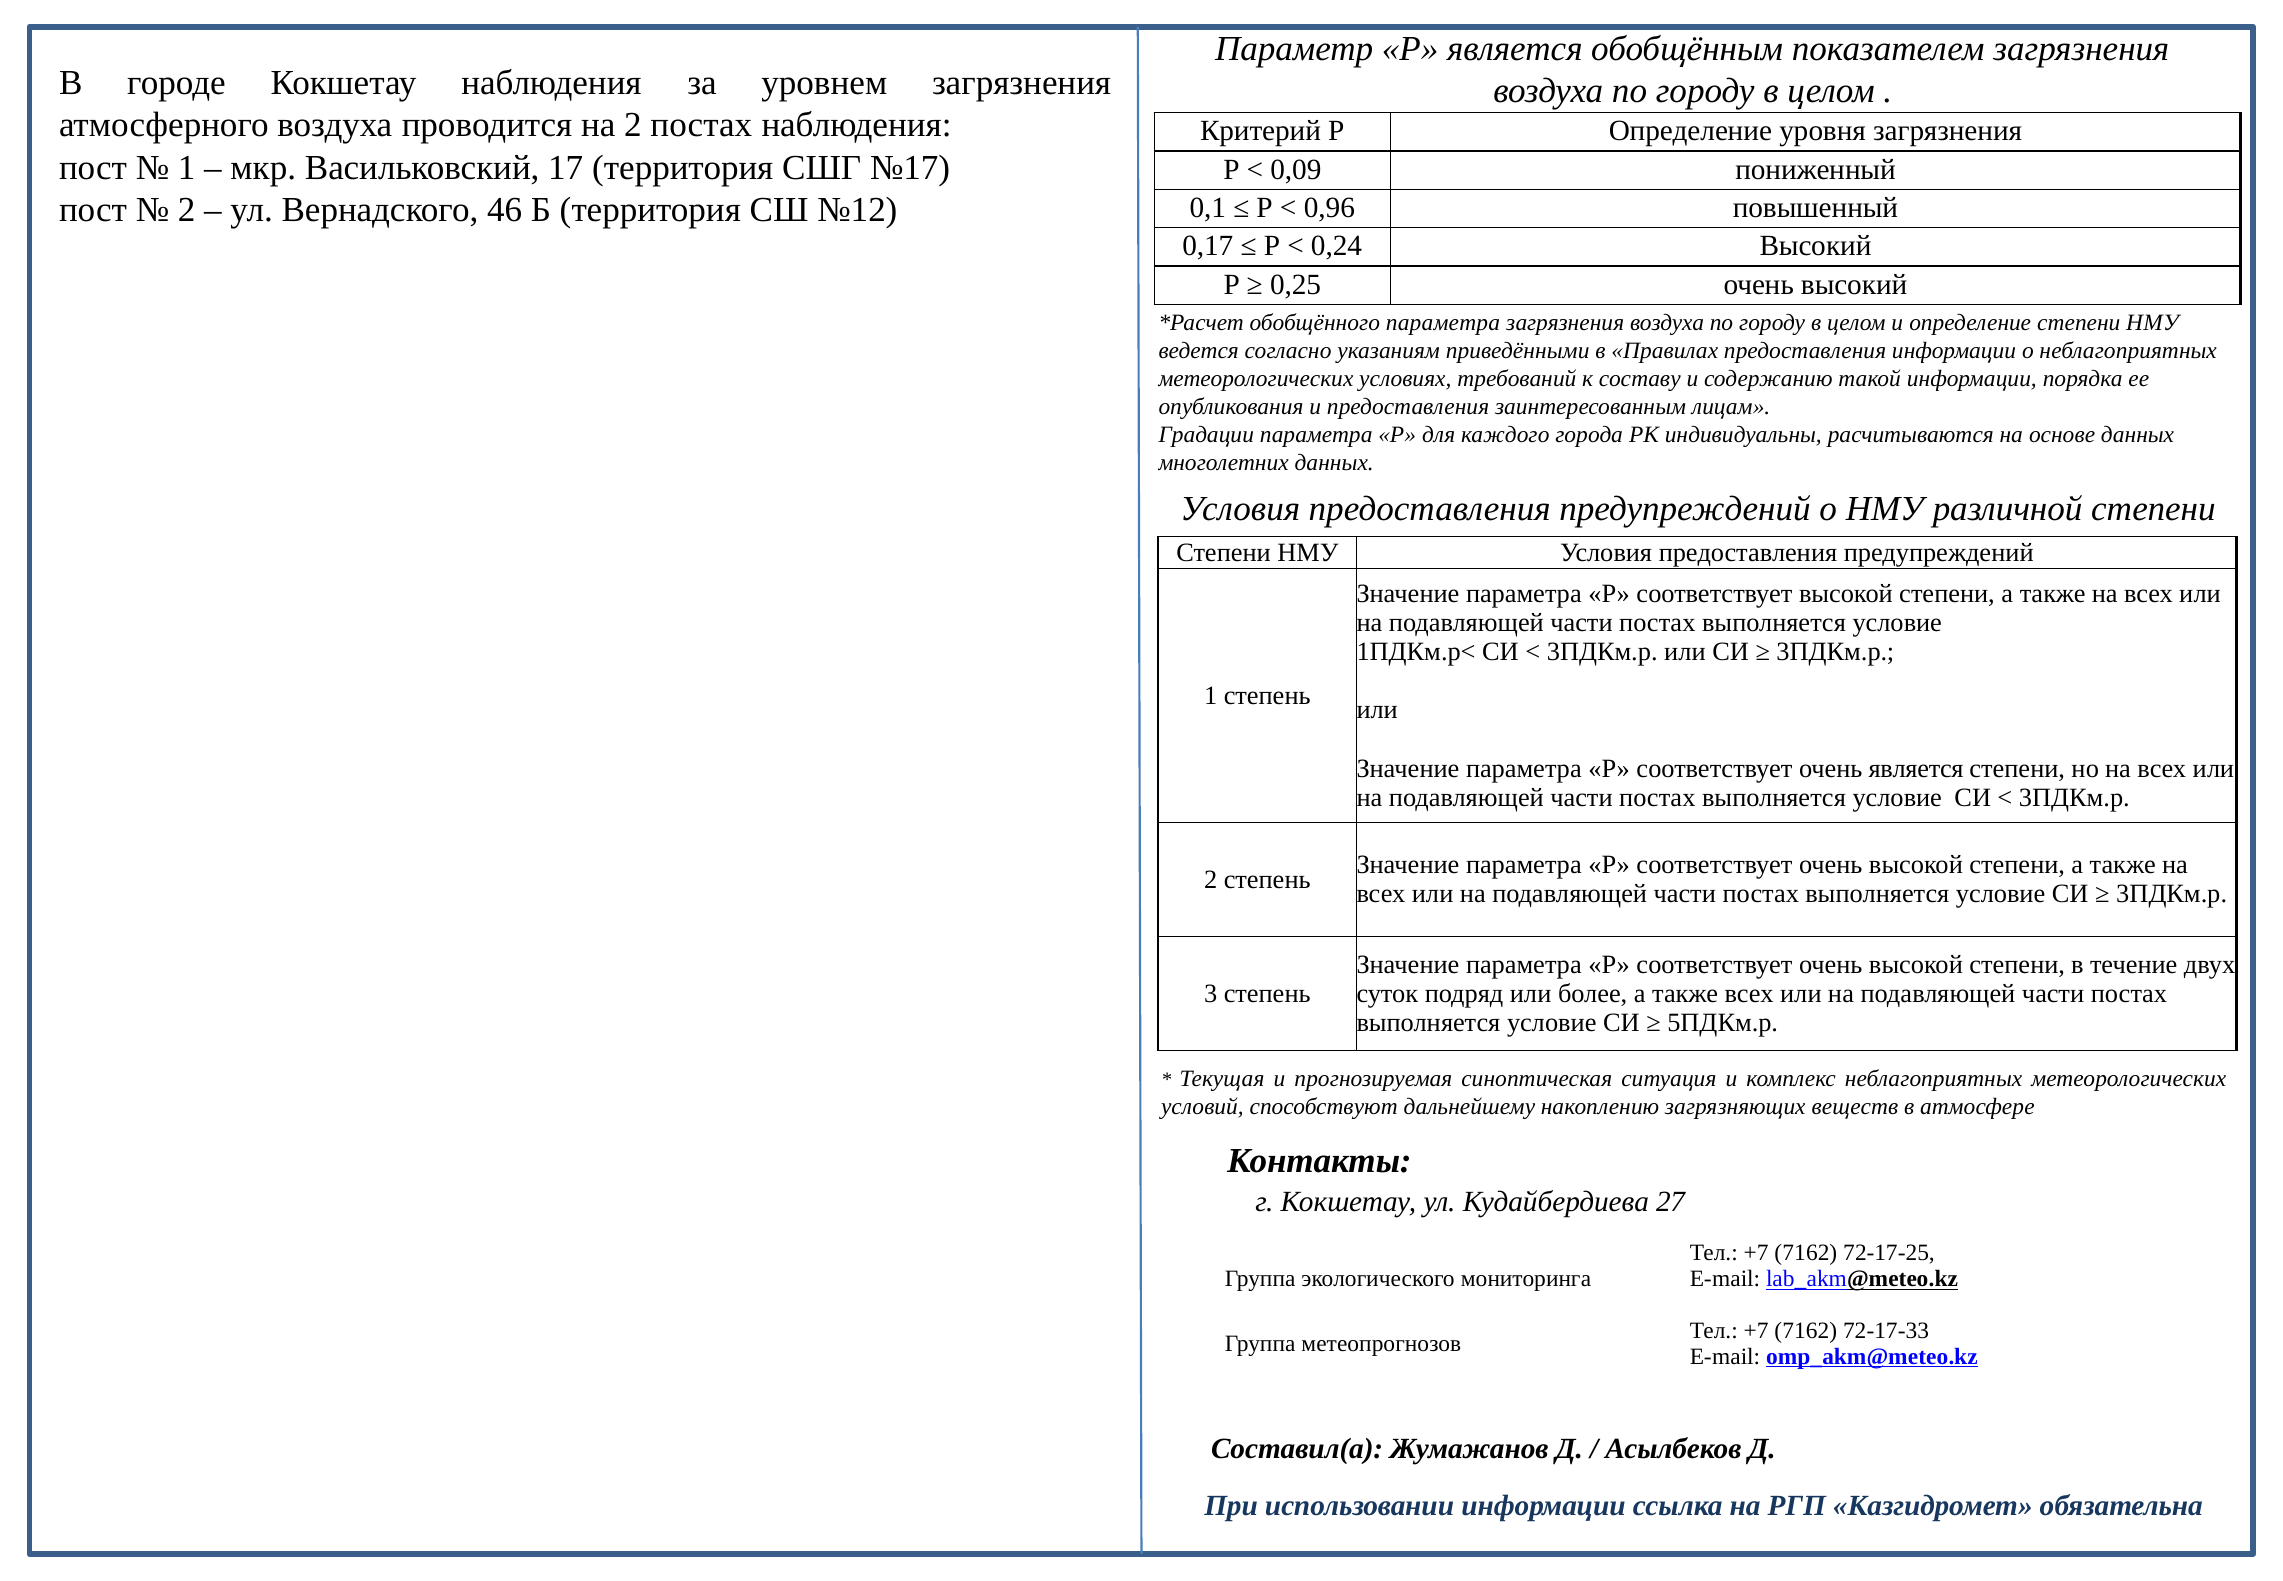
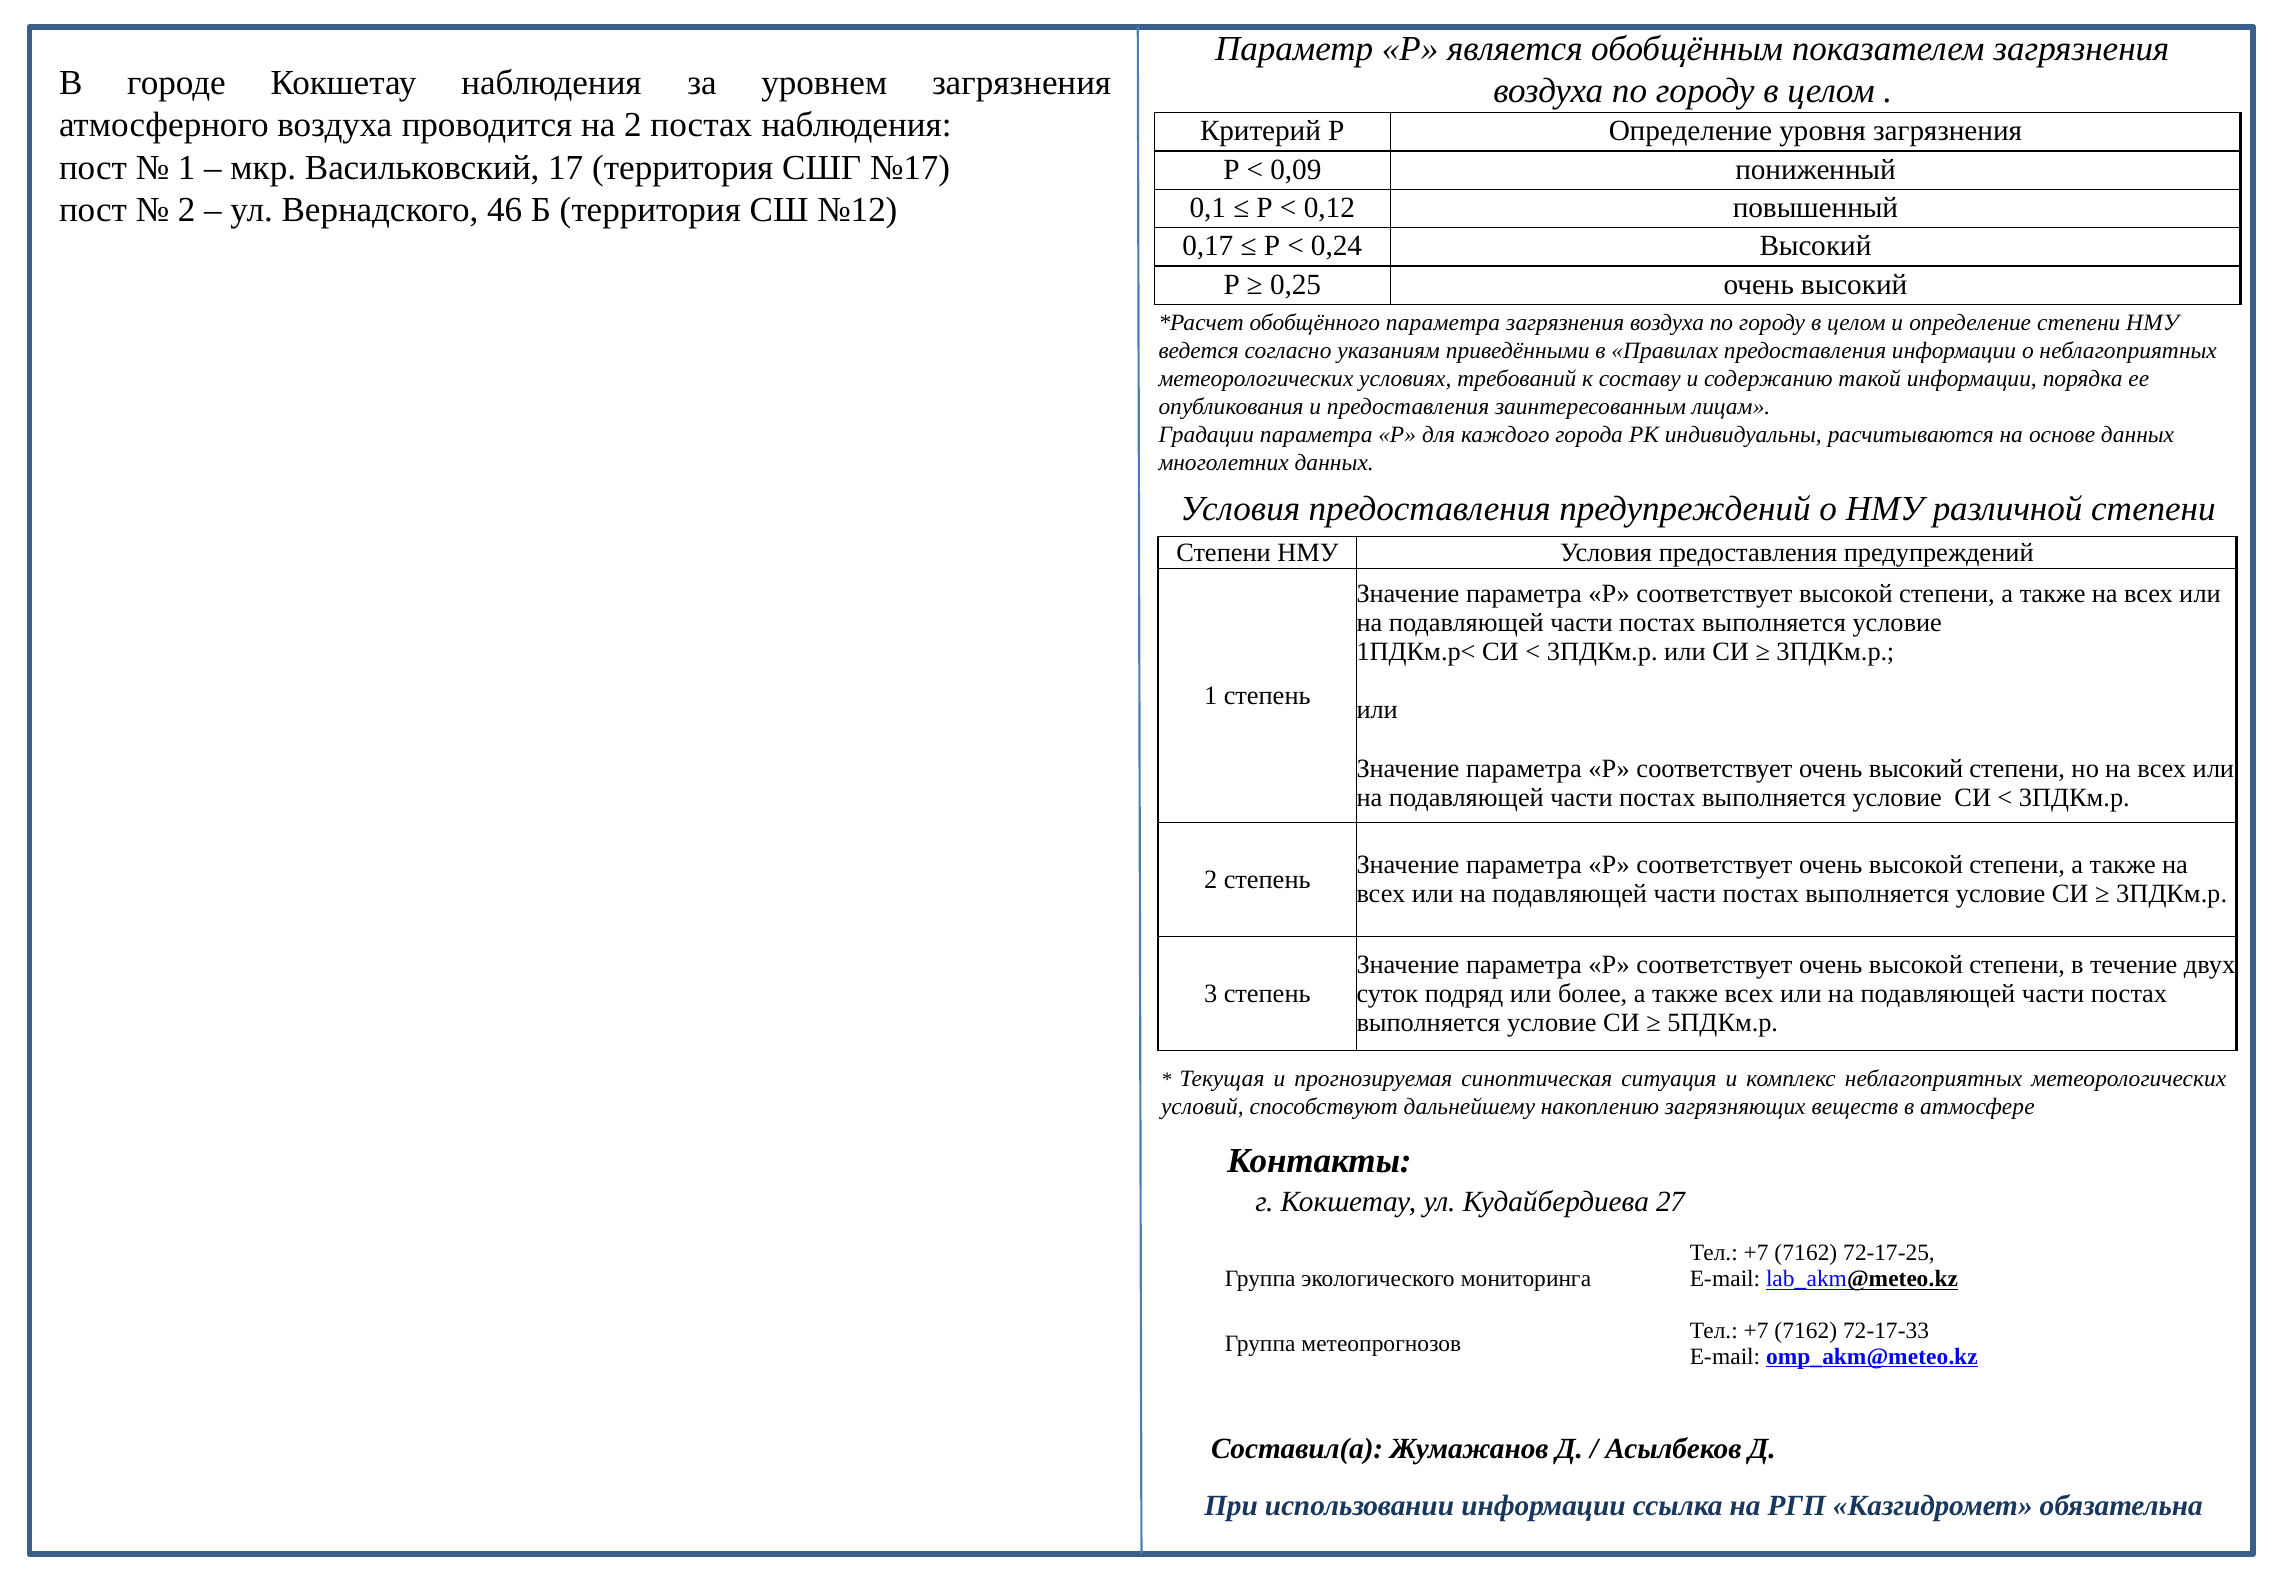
0,96: 0,96 -> 0,12
соответствует очень является: является -> высокий
